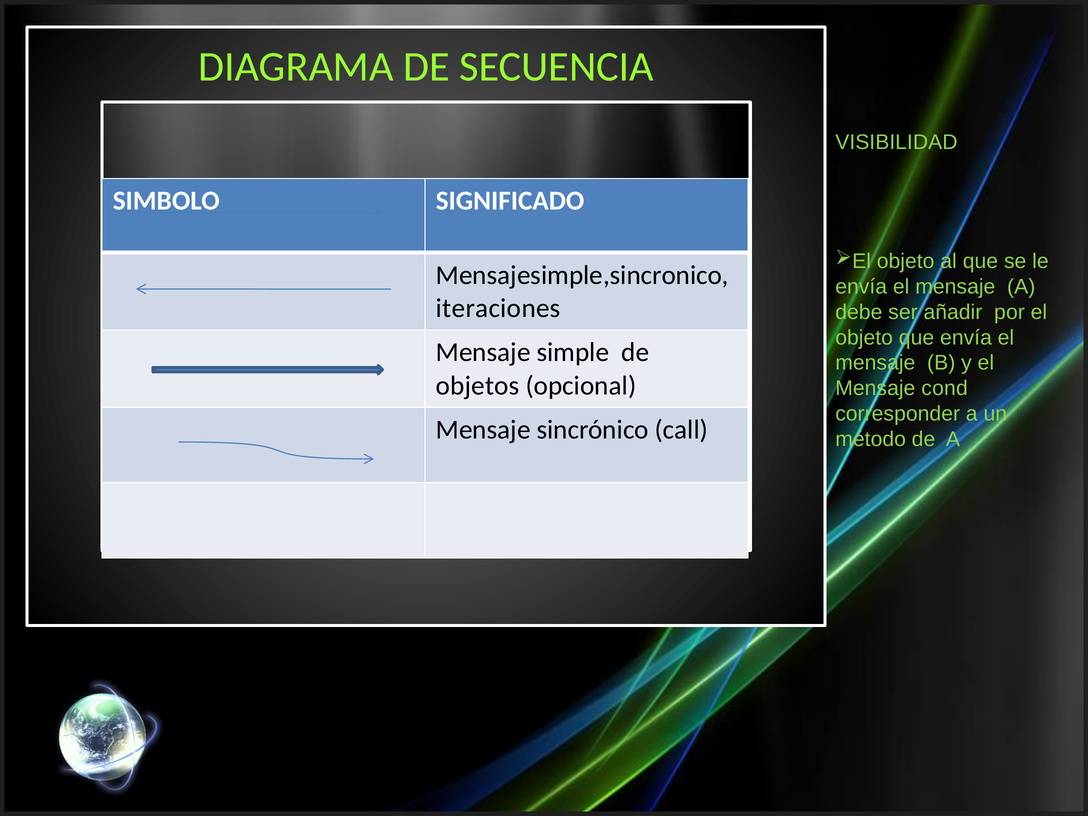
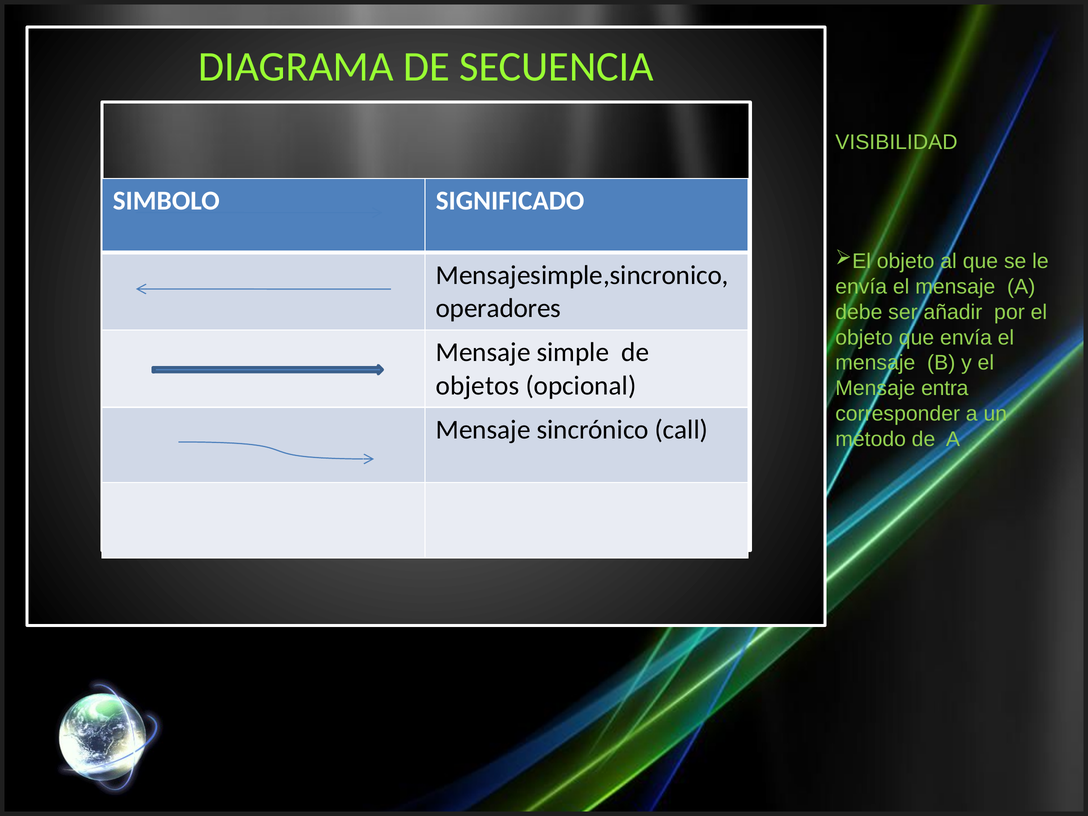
iteraciones: iteraciones -> operadores
cond: cond -> entra
